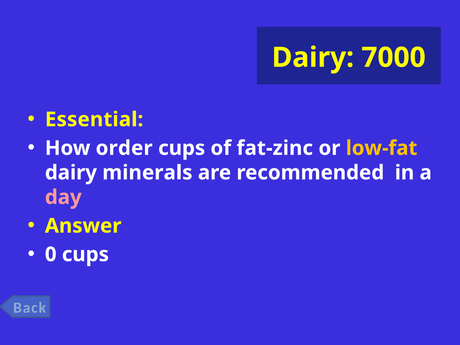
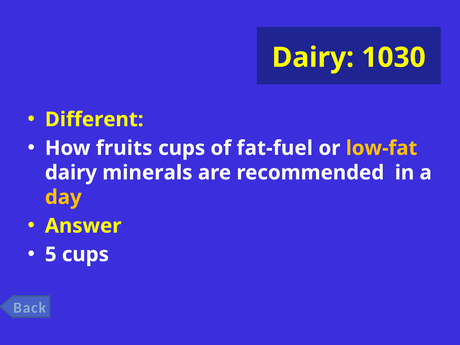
7000: 7000 -> 1030
Essential: Essential -> Different
order: order -> fruits
fat-zinc: fat-zinc -> fat-fuel
day colour: pink -> yellow
0: 0 -> 5
